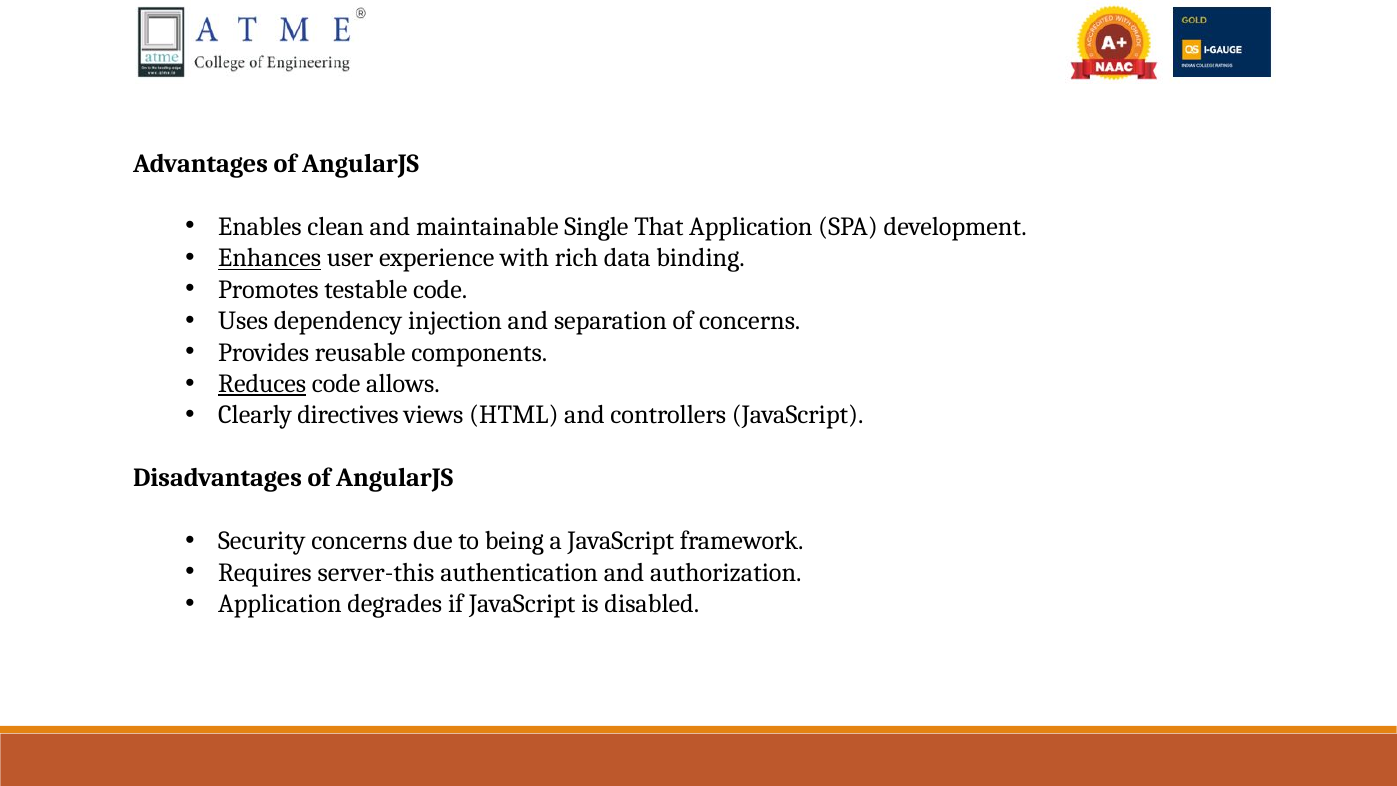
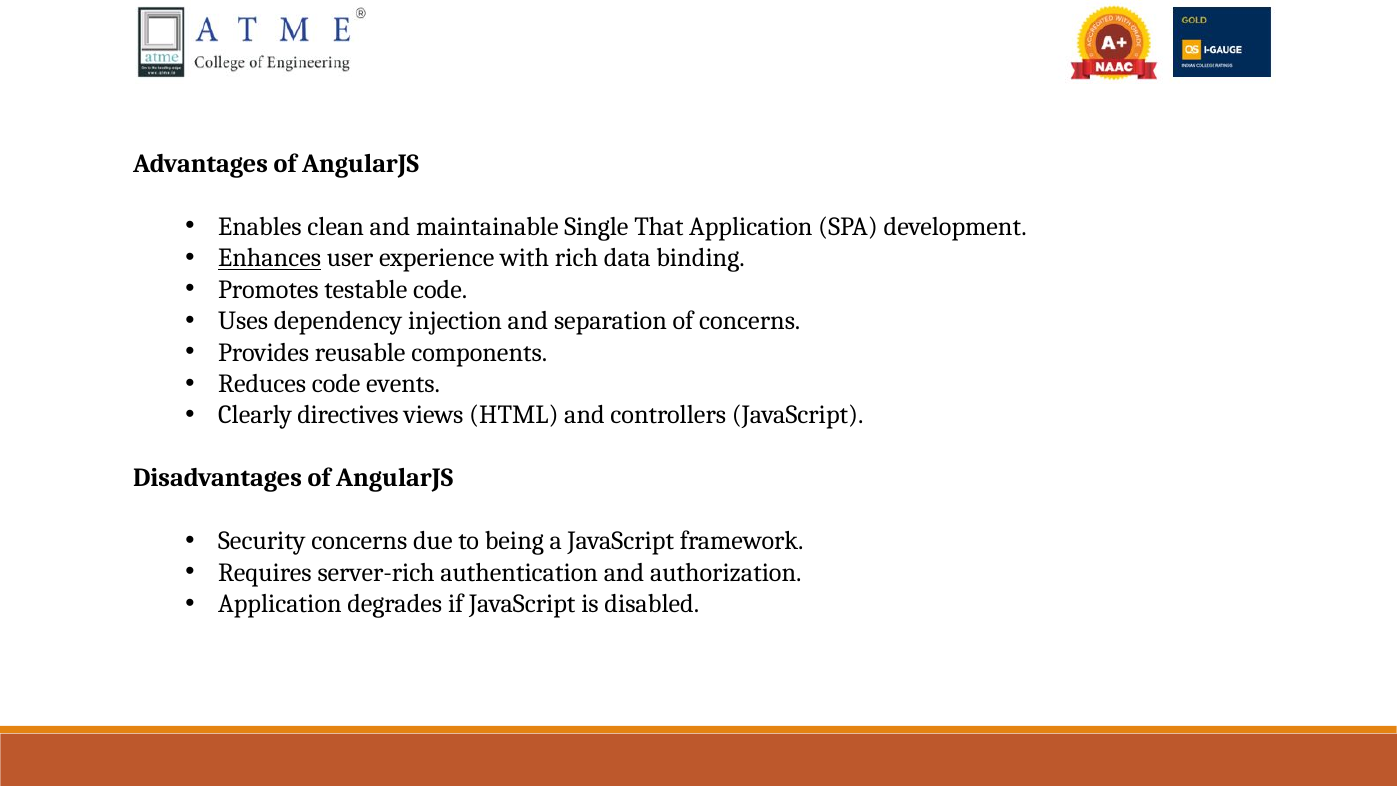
Reduces underline: present -> none
allows: allows -> events
server-this: server-this -> server-rich
